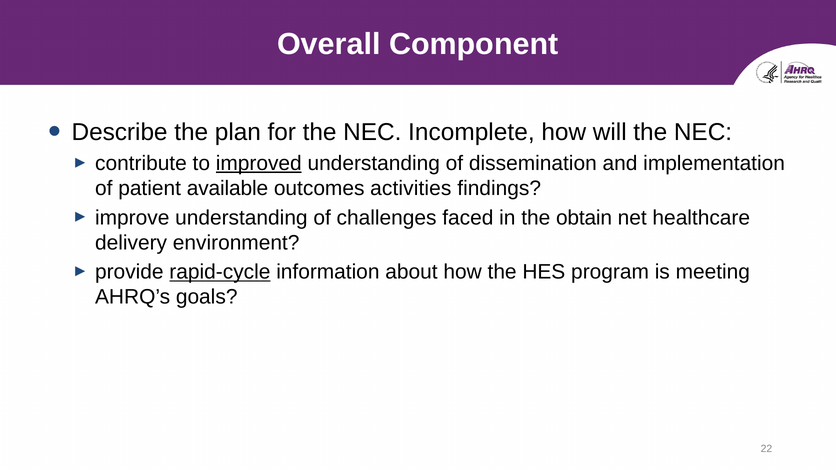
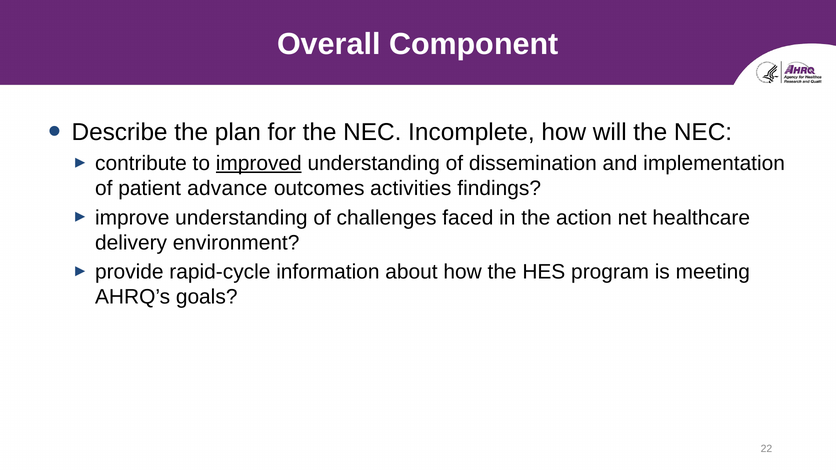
available: available -> advance
obtain: obtain -> action
rapid-cycle underline: present -> none
